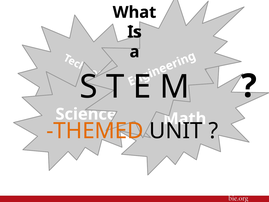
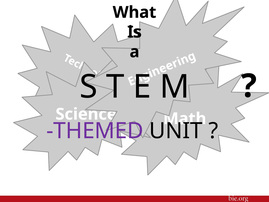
THEMED colour: orange -> purple
